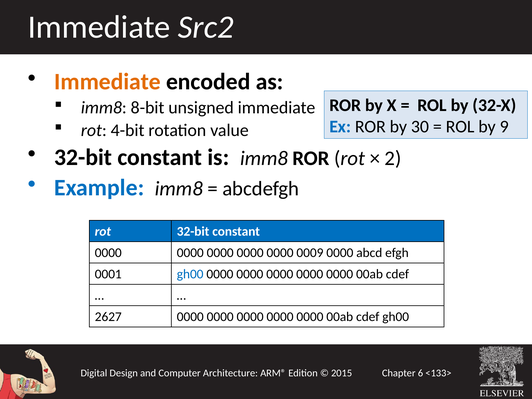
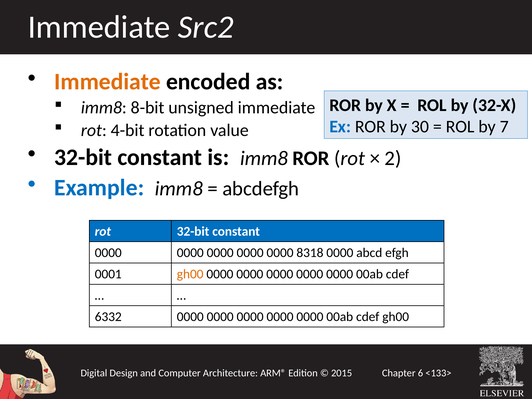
9: 9 -> 7
0009: 0009 -> 8318
gh00 at (190, 274) colour: blue -> orange
2627: 2627 -> 6332
